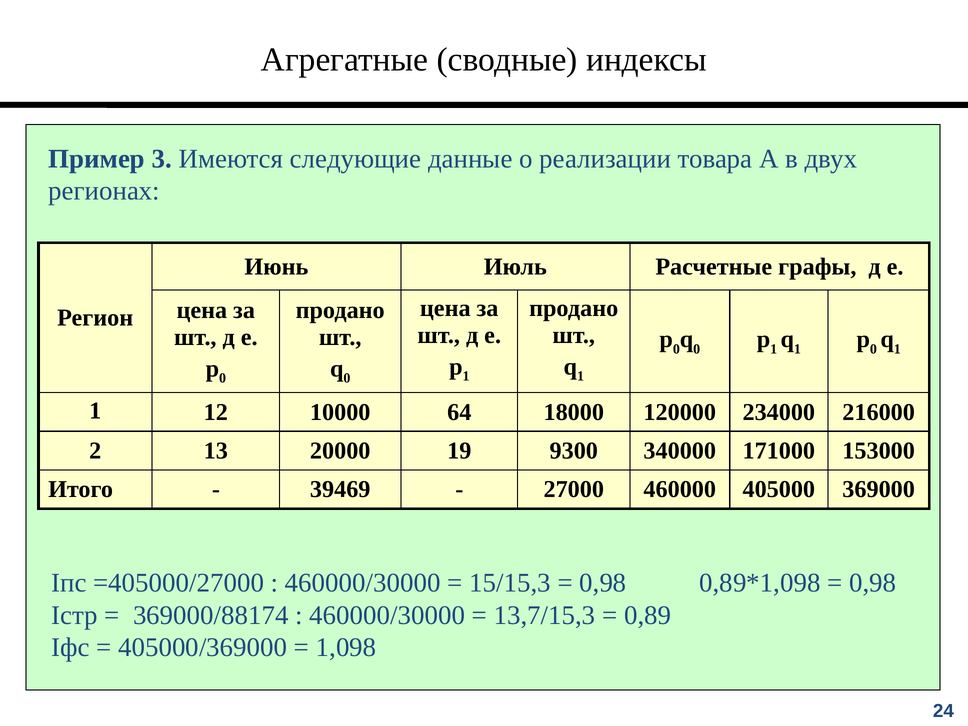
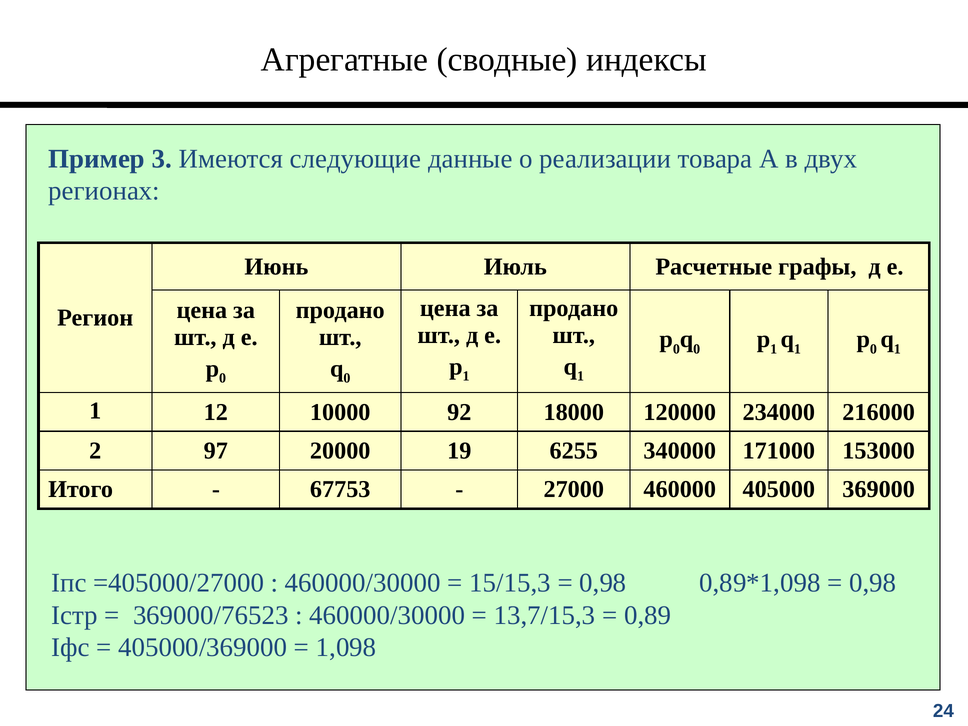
64: 64 -> 92
13: 13 -> 97
9300: 9300 -> 6255
39469: 39469 -> 67753
369000/88174: 369000/88174 -> 369000/76523
